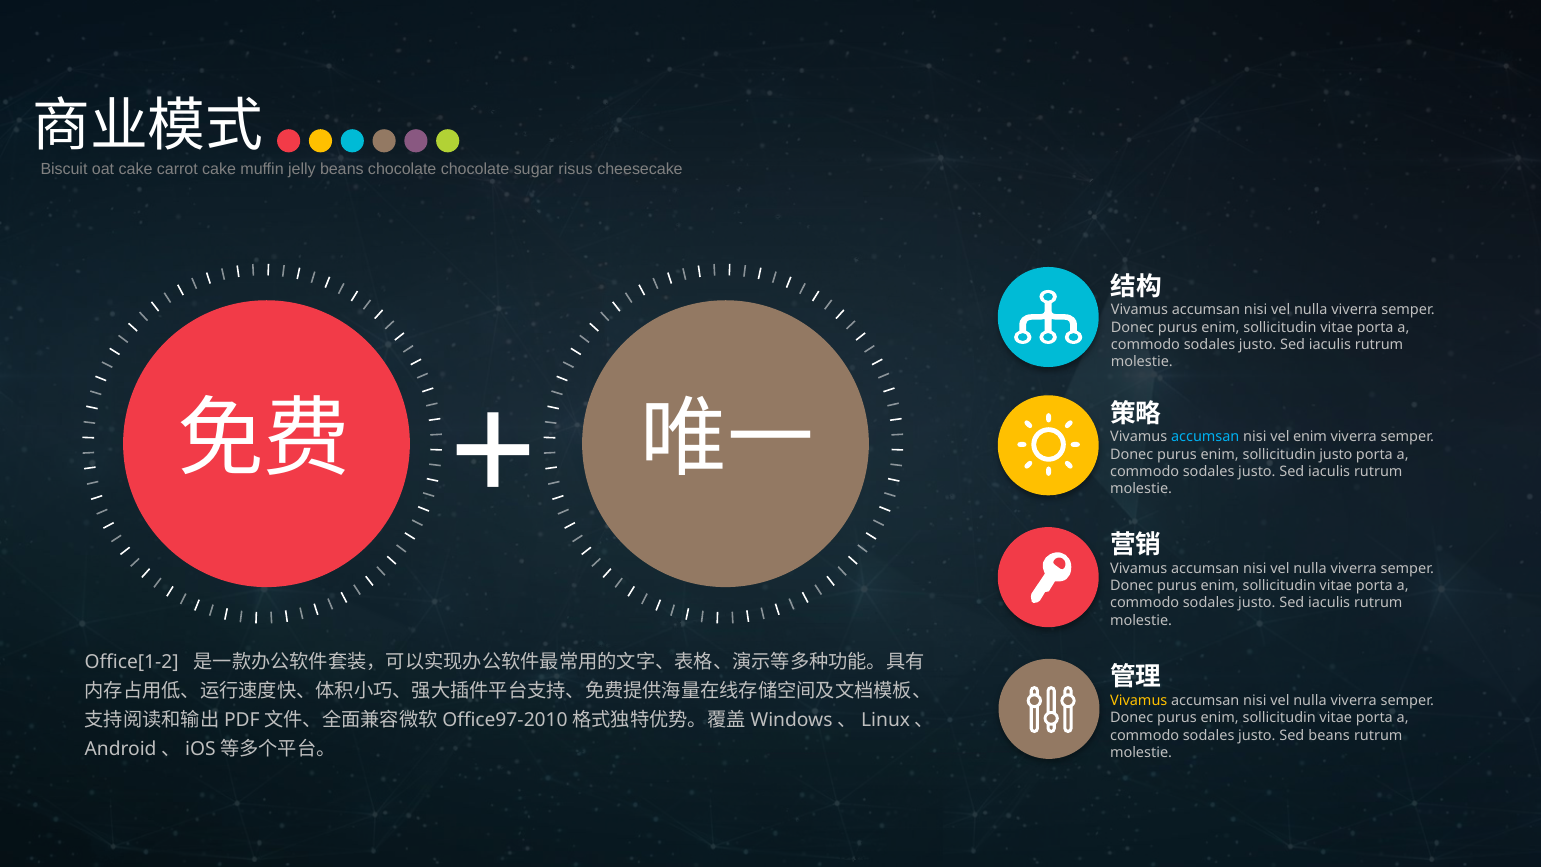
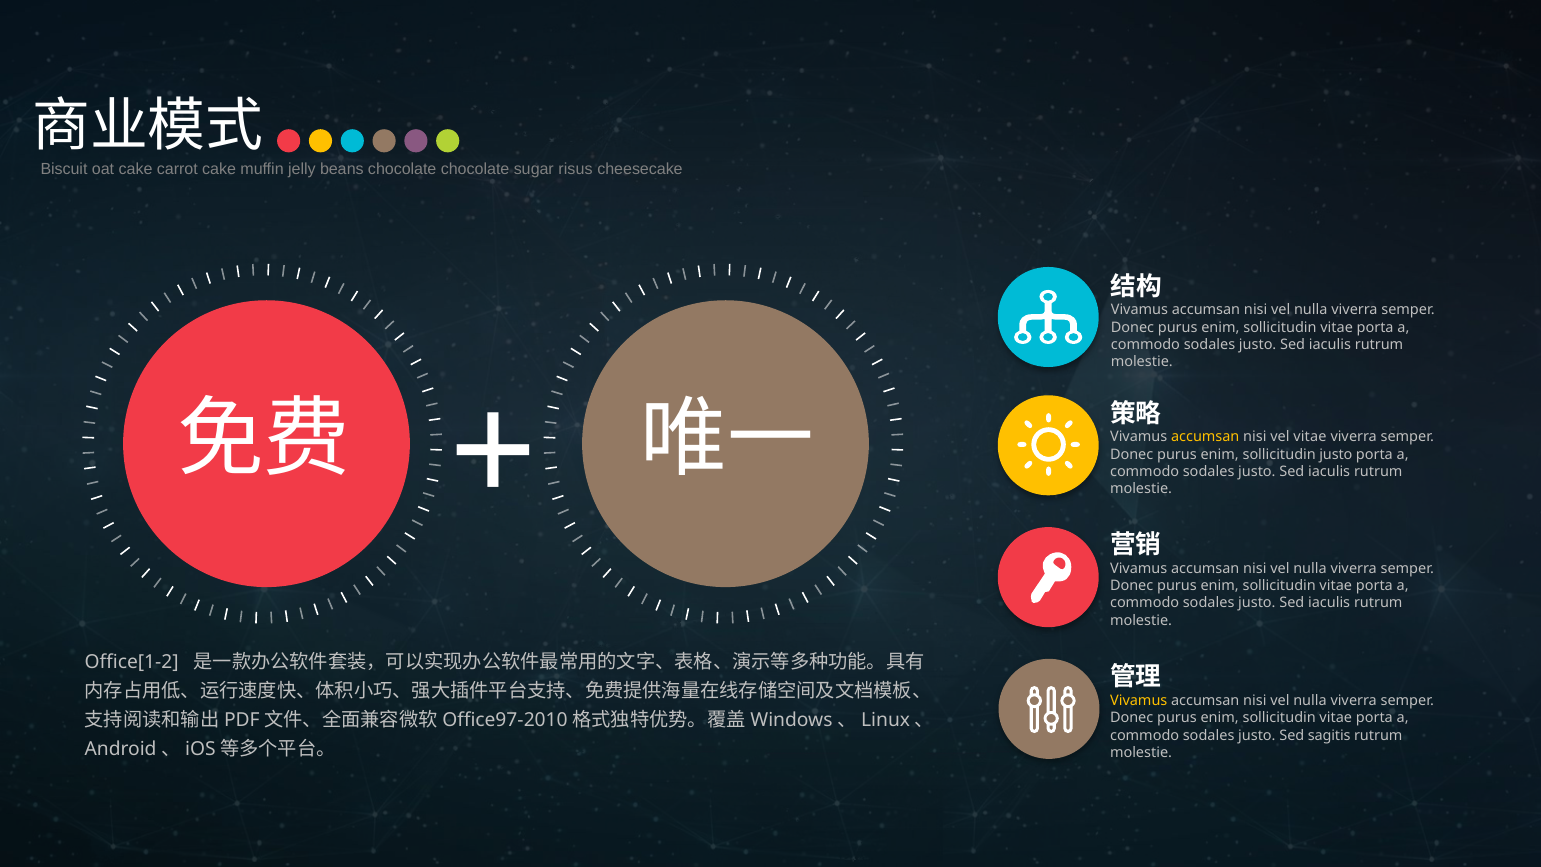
accumsan at (1205, 437) colour: light blue -> yellow
vel enim: enim -> vitae
Sed beans: beans -> sagitis
